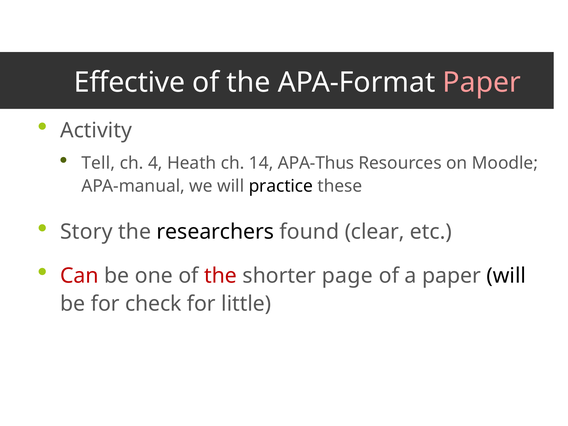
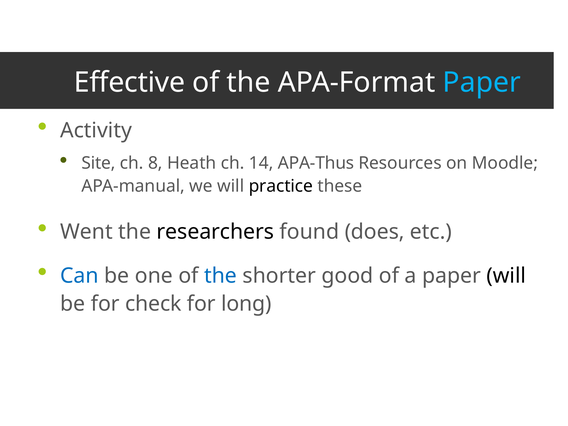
Paper at (482, 82) colour: pink -> light blue
Tell: Tell -> Site
4: 4 -> 8
Story: Story -> Went
clear: clear -> does
Can colour: red -> blue
the at (221, 276) colour: red -> blue
page: page -> good
little: little -> long
